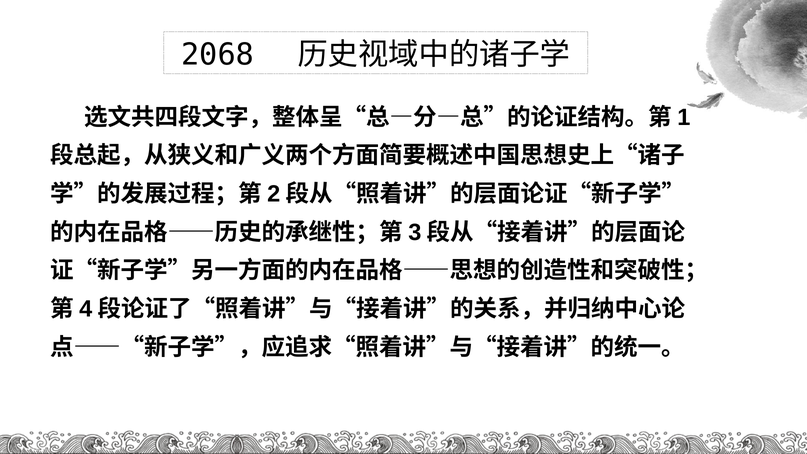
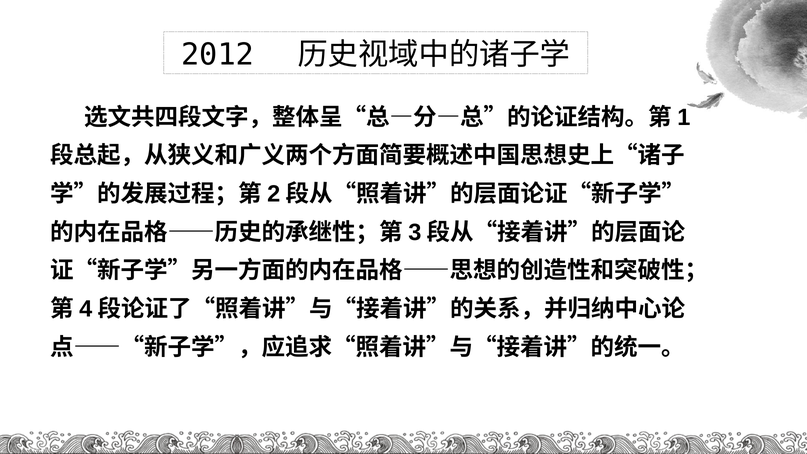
2068: 2068 -> 2012
